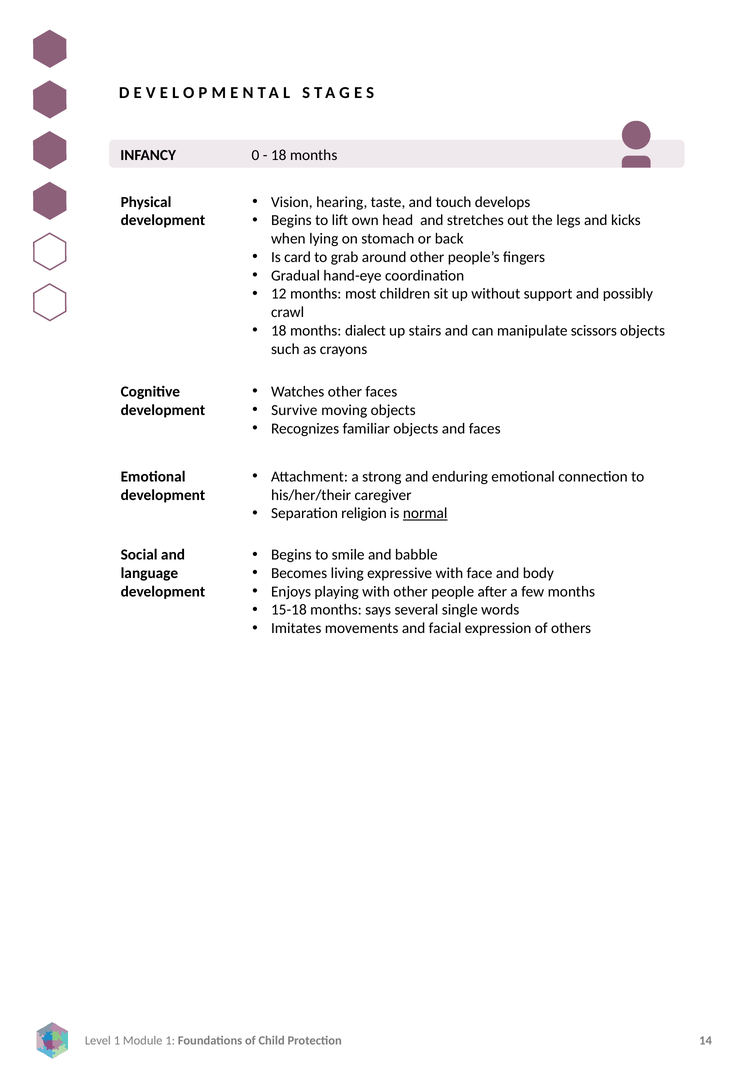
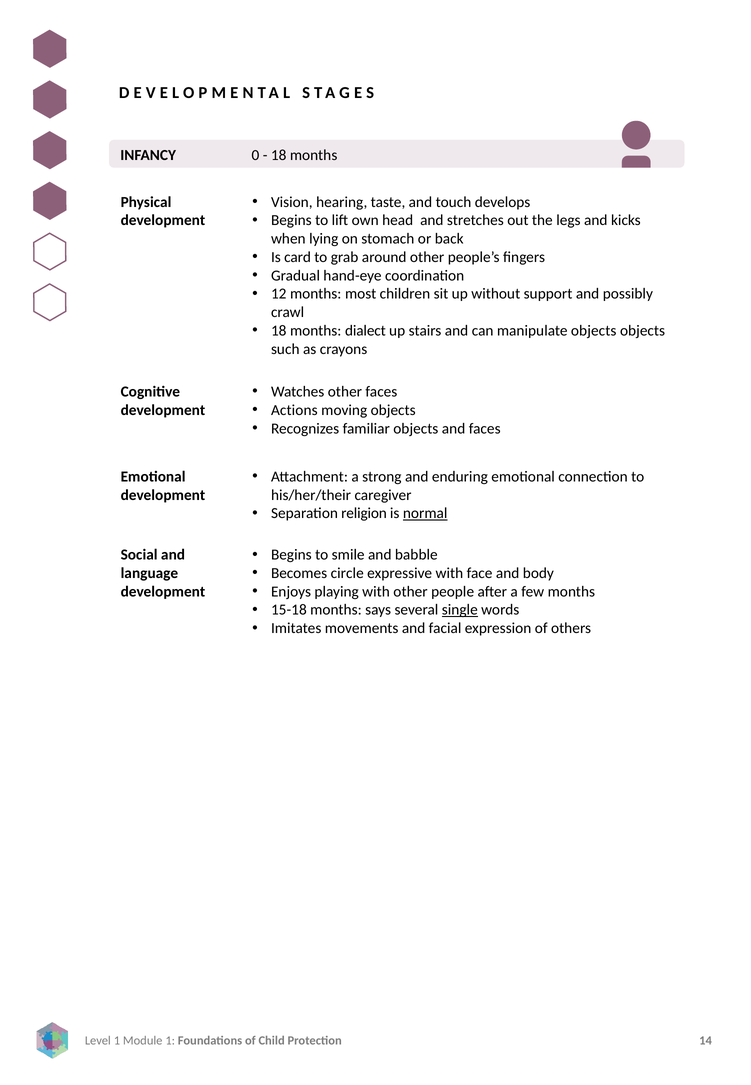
manipulate scissors: scissors -> objects
Survive: Survive -> Actions
living: living -> circle
single underline: none -> present
